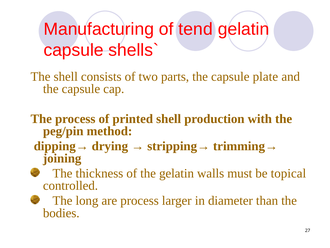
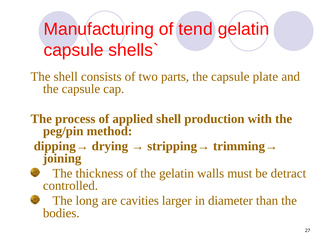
printed: printed -> applied
topical: topical -> detract
are process: process -> cavities
